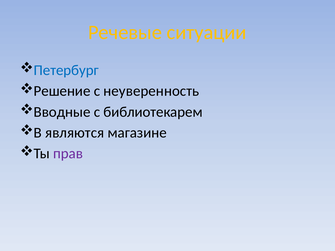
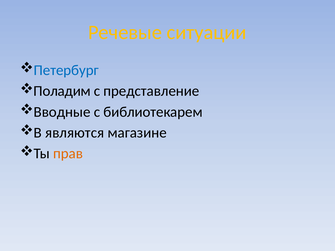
Решение: Решение -> Поладим
неуверенность: неуверенность -> представление
прав colour: purple -> orange
